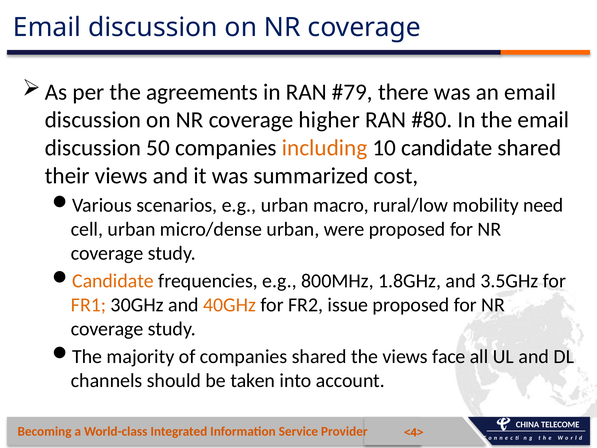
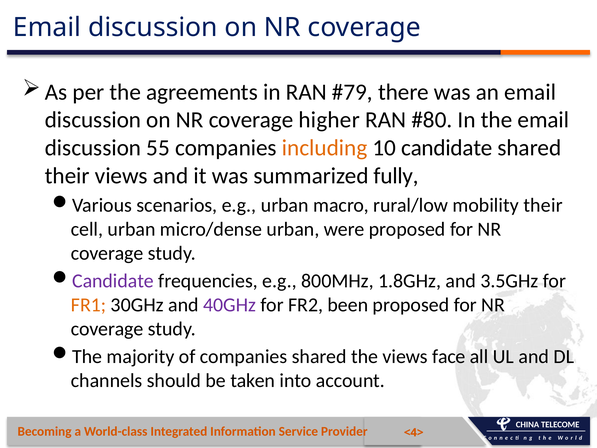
50: 50 -> 55
cost: cost -> fully
mobility need: need -> their
Candidate at (113, 281) colour: orange -> purple
40GHz colour: orange -> purple
issue: issue -> been
